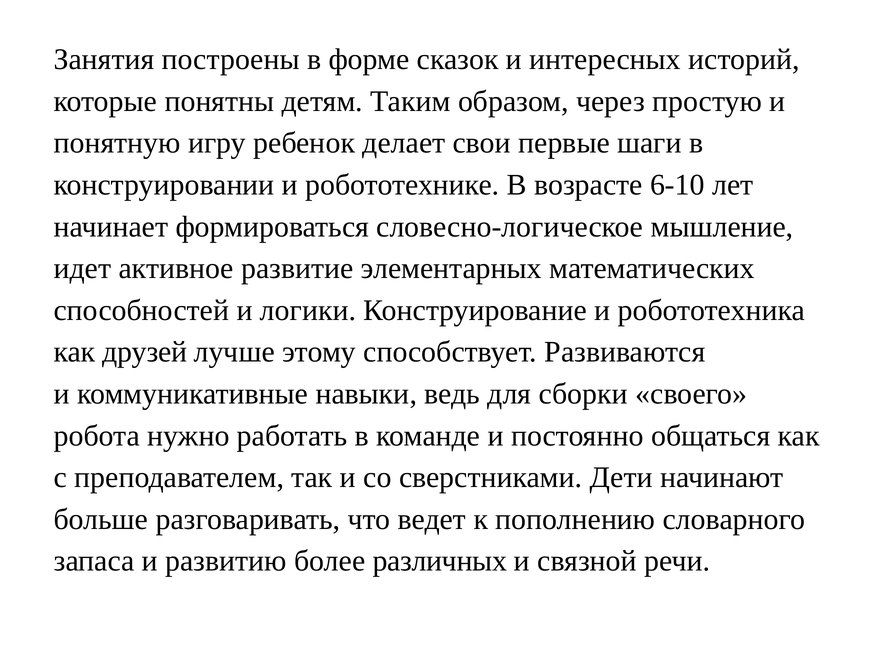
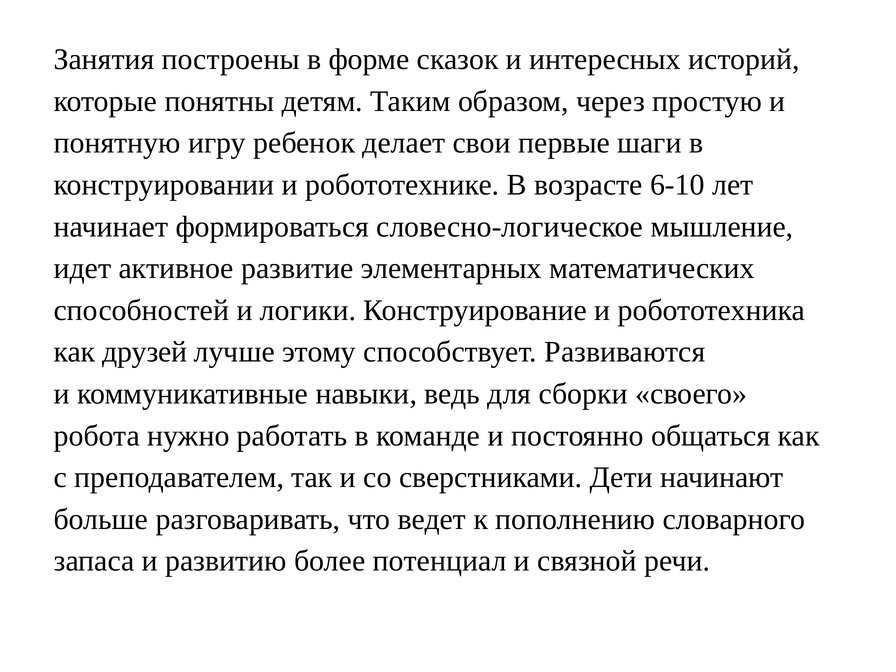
различных: различных -> потенциал
